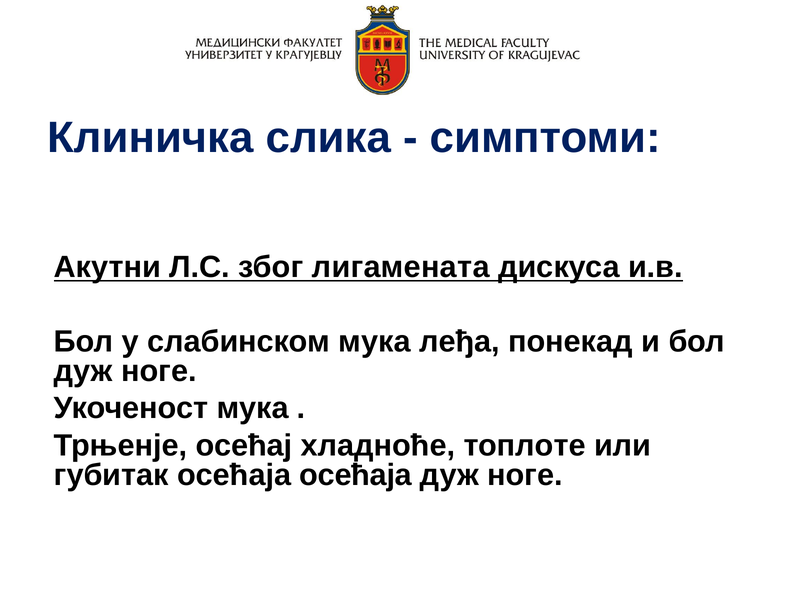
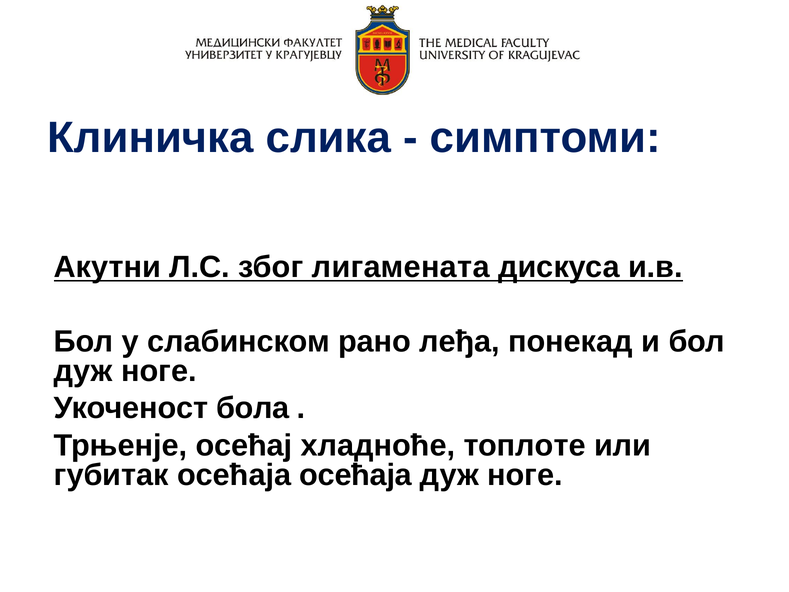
слабинском мука: мука -> рано
Укоченост мука: мука -> бола
